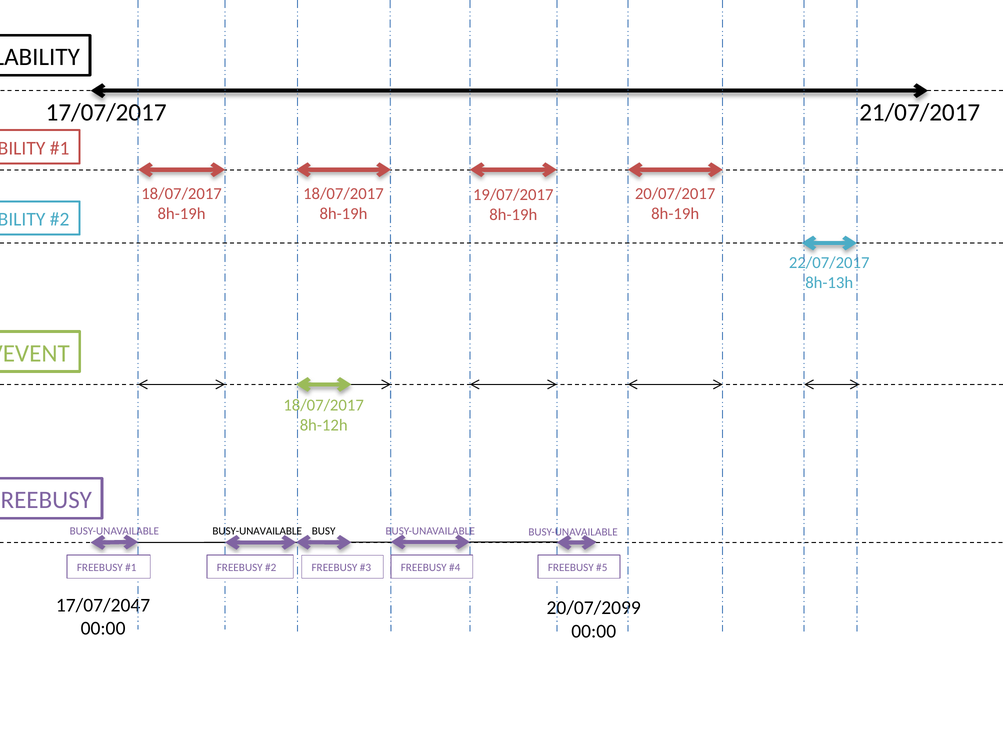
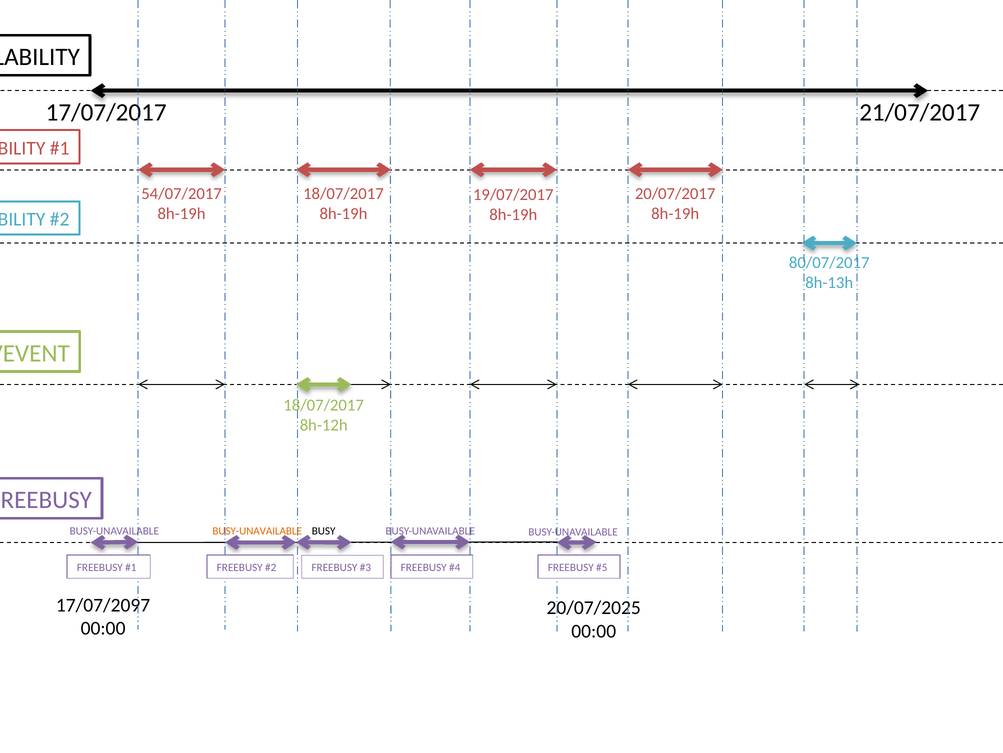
18/07/2017 at (182, 194): 18/07/2017 -> 54/07/2017
22/07/2017: 22/07/2017 -> 80/07/2017
BUSY-UNAVAILABLE at (257, 531) colour: black -> orange
17/07/2047: 17/07/2047 -> 17/07/2097
20/07/2099: 20/07/2099 -> 20/07/2025
